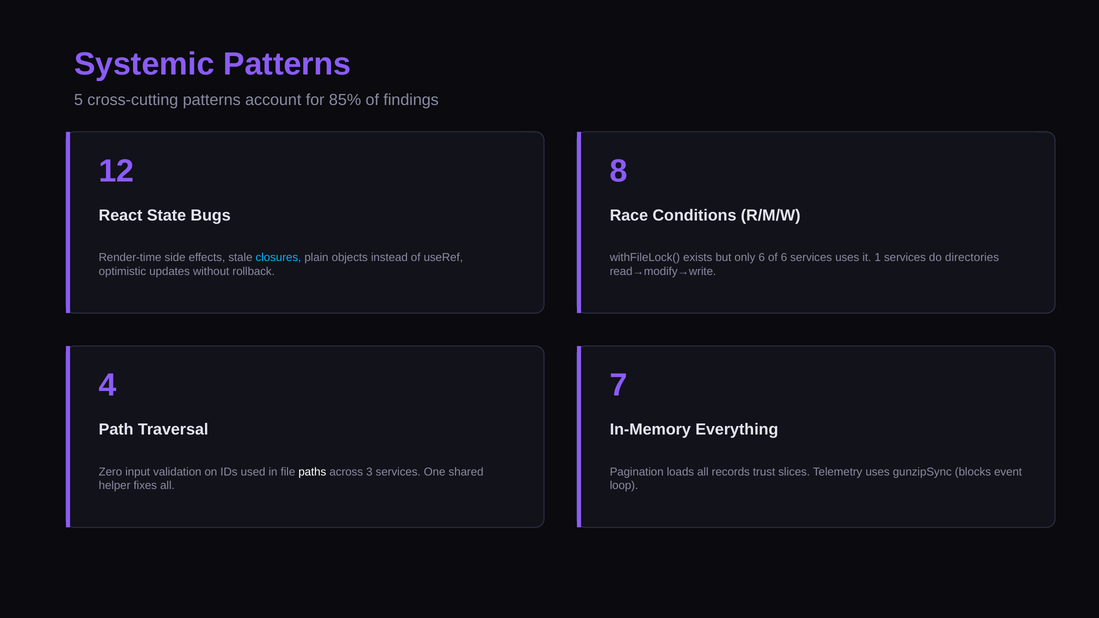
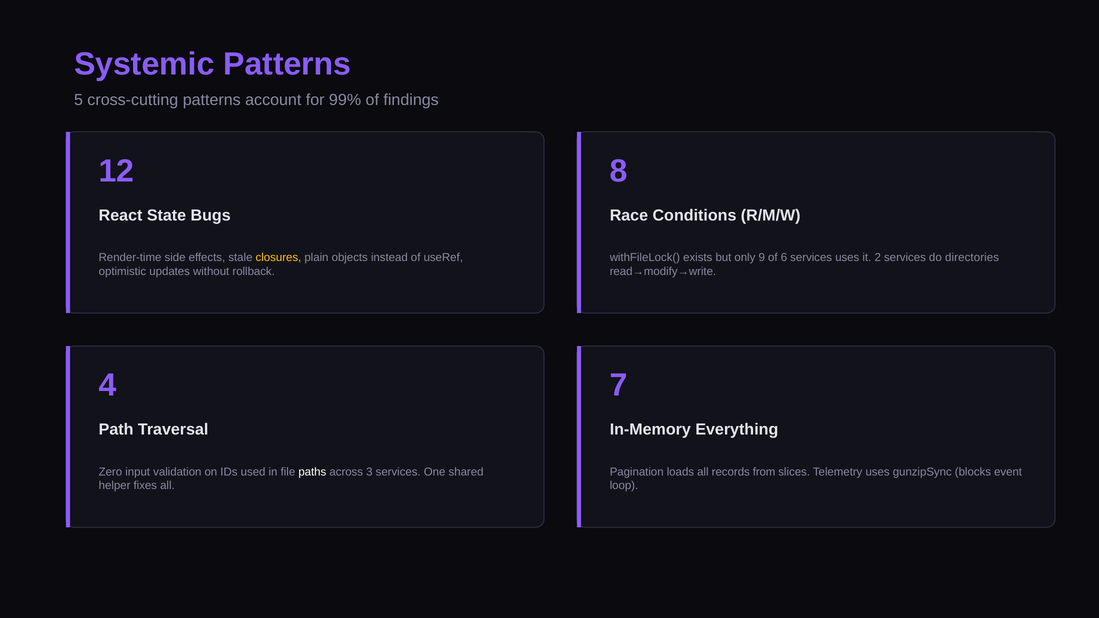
85%: 85% -> 99%
closures colour: light blue -> yellow
only 6: 6 -> 9
1: 1 -> 2
trust: trust -> from
